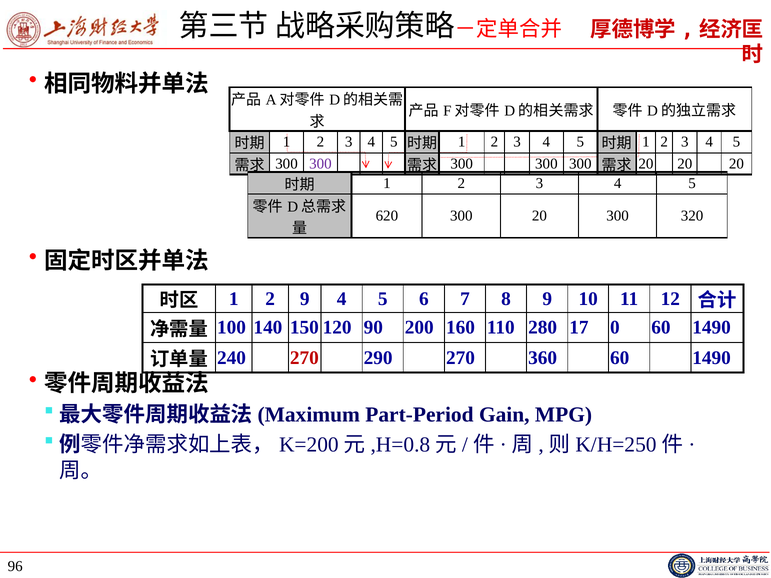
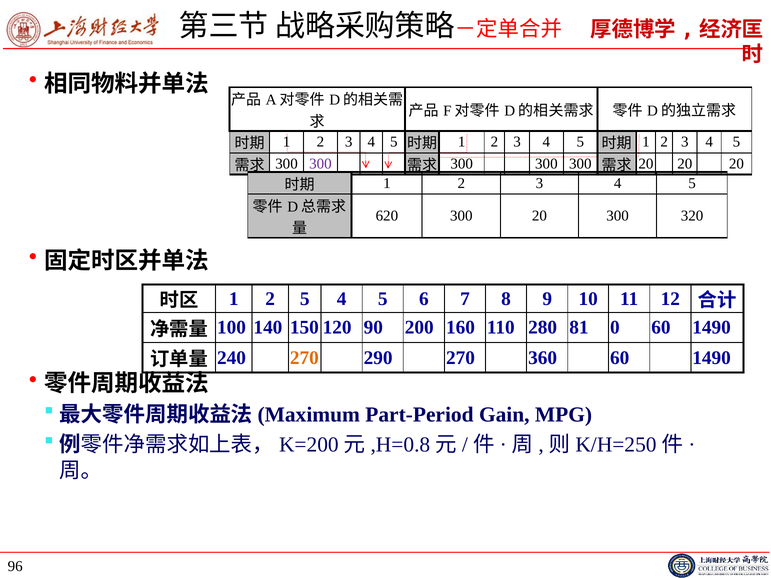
2 9: 9 -> 5
17: 17 -> 81
270 at (304, 358) colour: red -> orange
